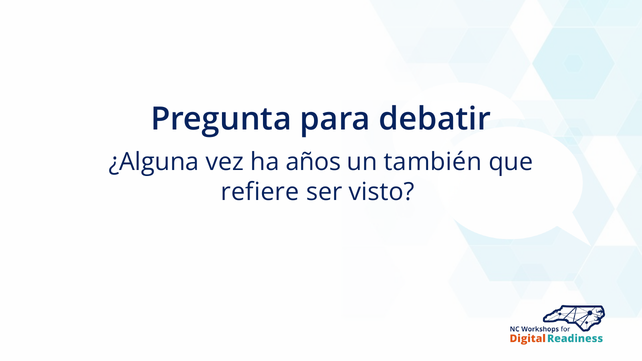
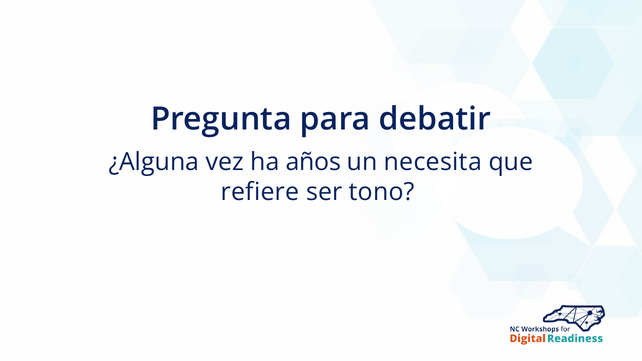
también: también -> necesita
visto: visto -> tono
